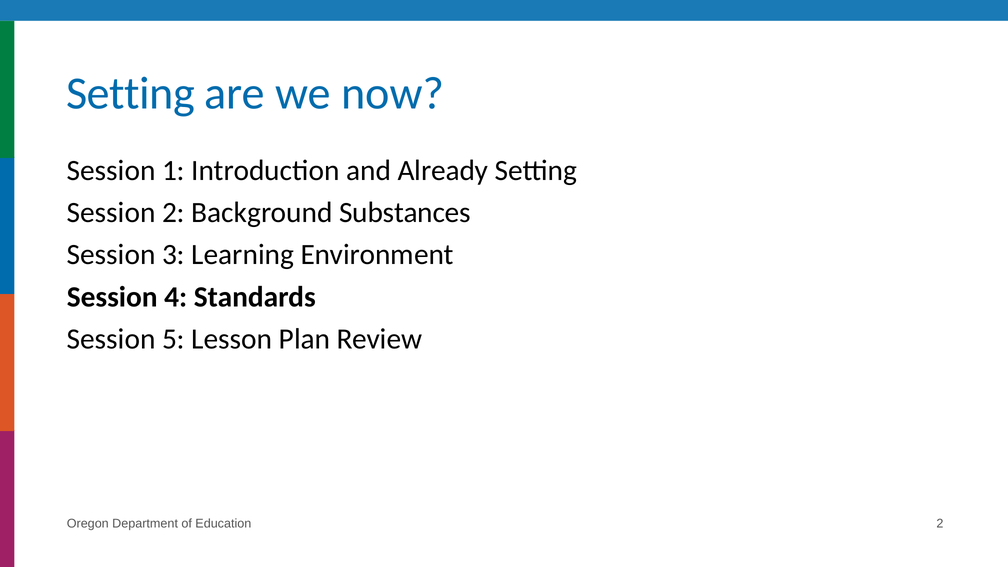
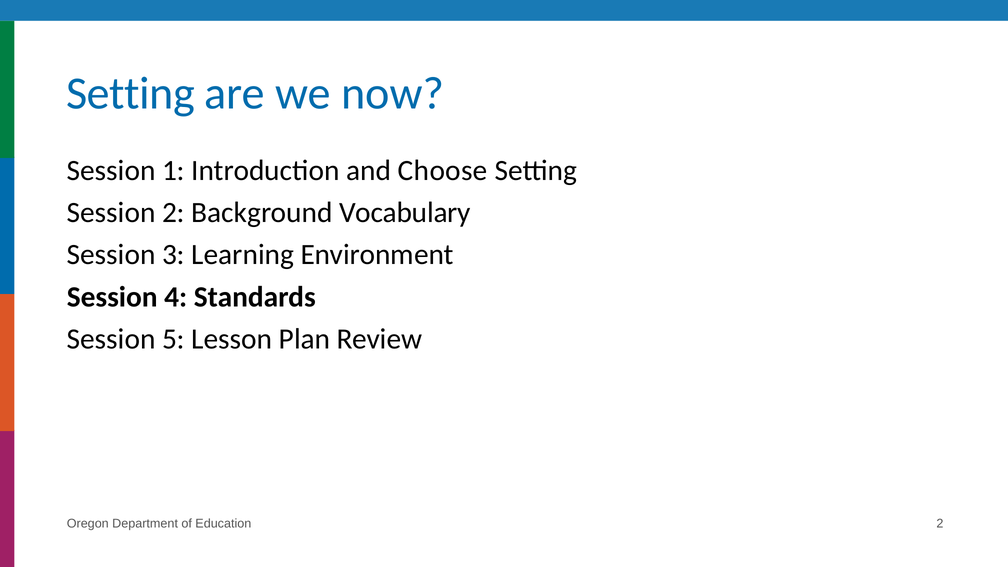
Already: Already -> Choose
Substances: Substances -> Vocabulary
